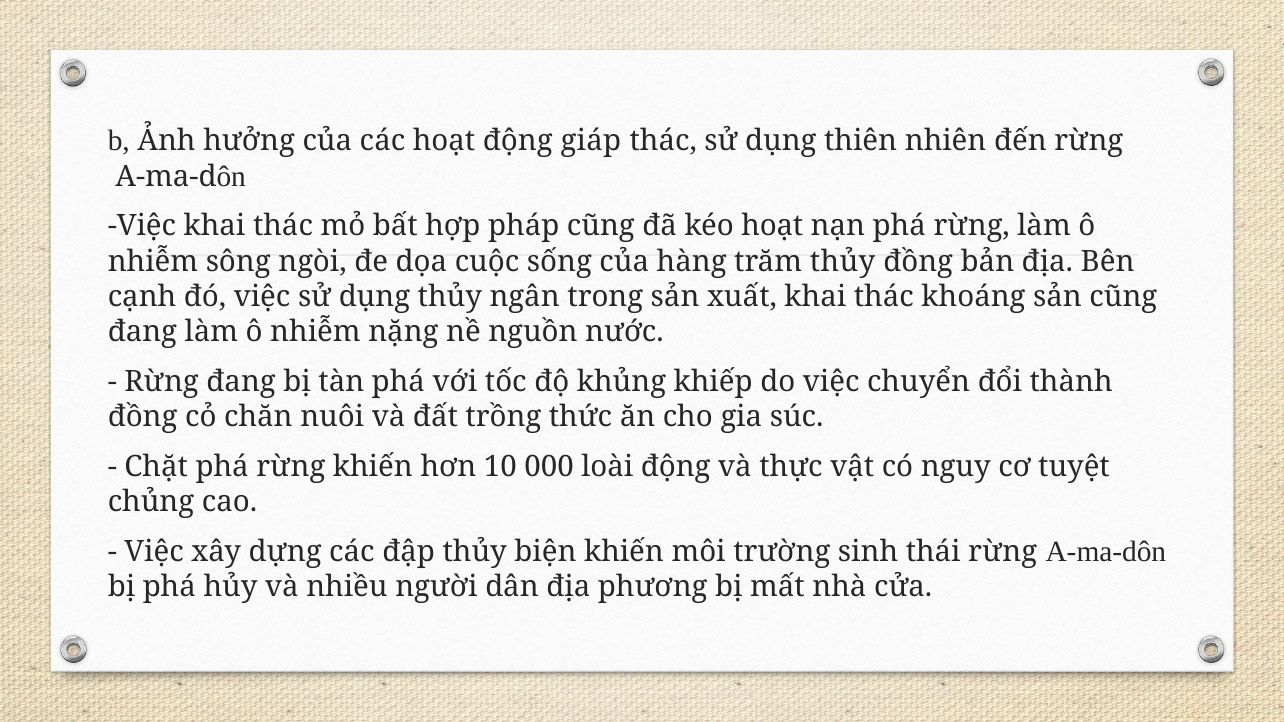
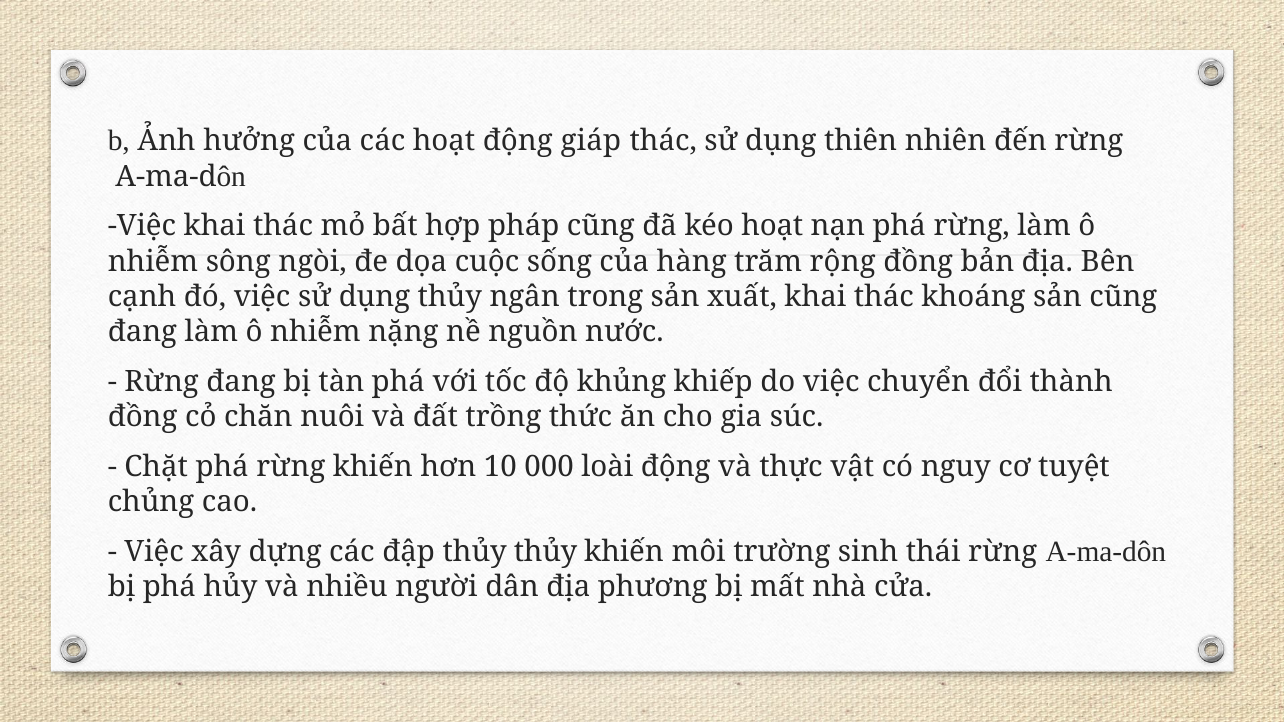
trăm thủy: thủy -> rộng
thủy biện: biện -> thủy
